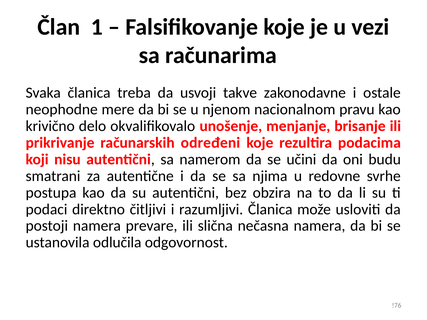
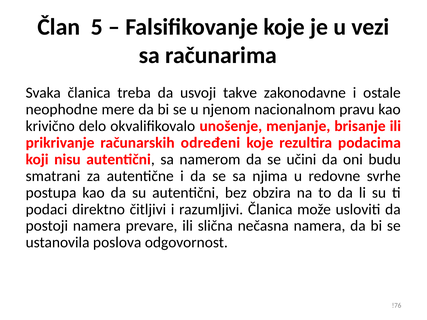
1: 1 -> 5
odlučila: odlučila -> poslova
